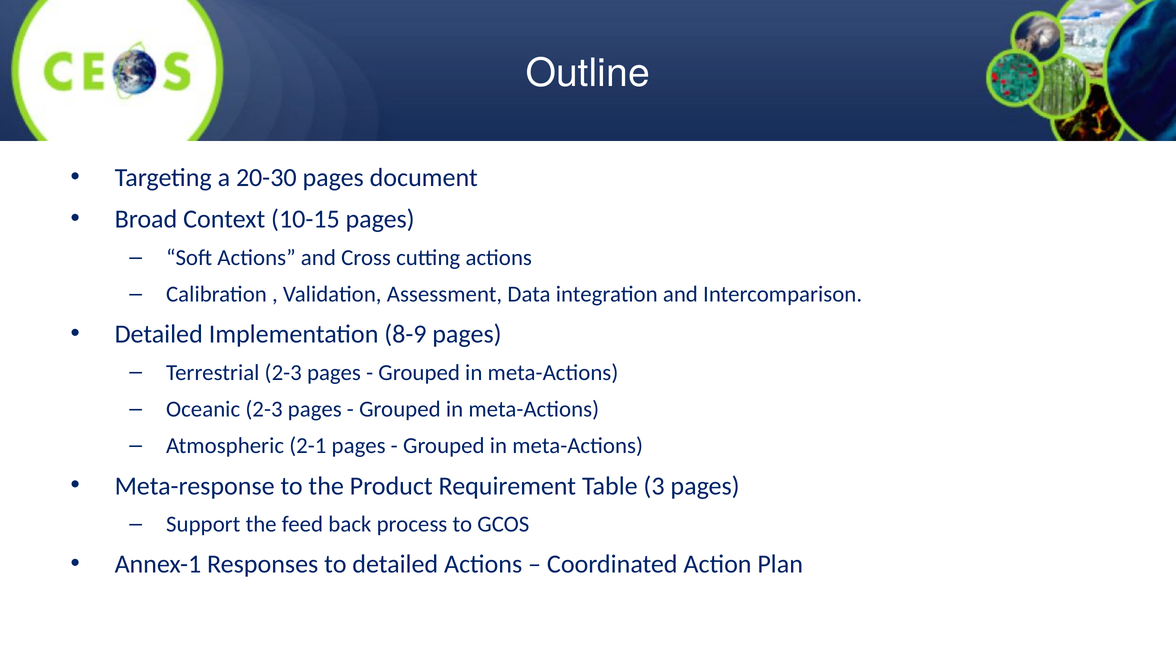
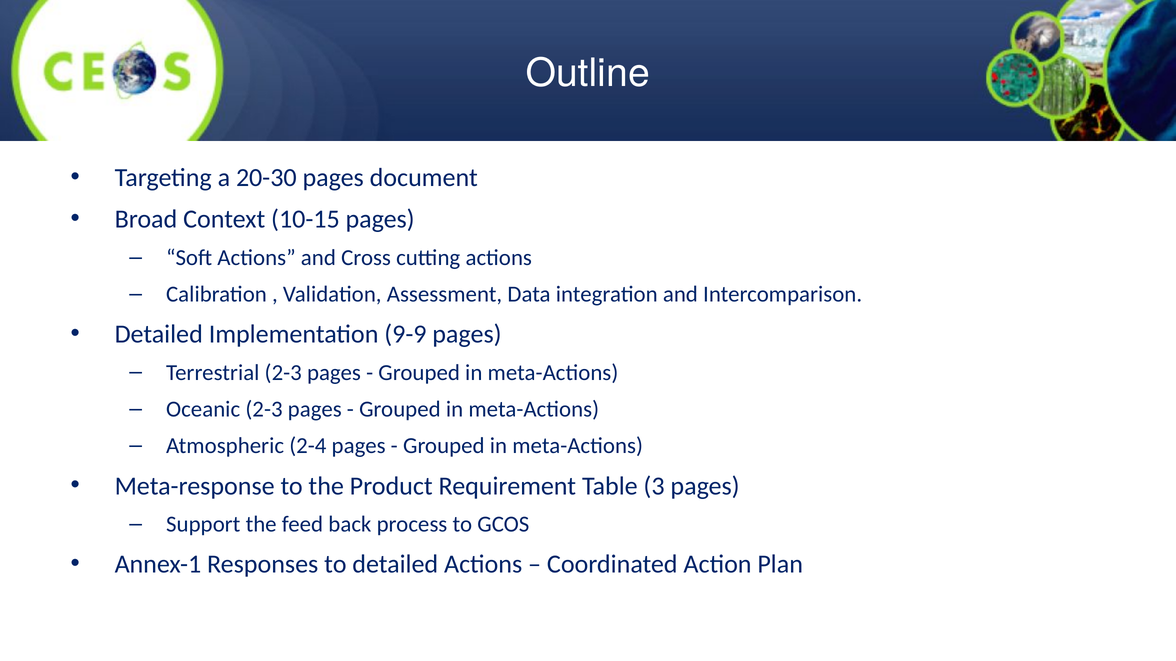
8-9: 8-9 -> 9-9
2-1: 2-1 -> 2-4
